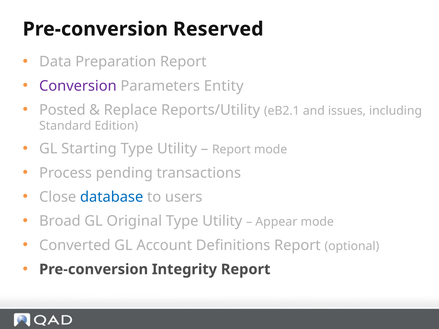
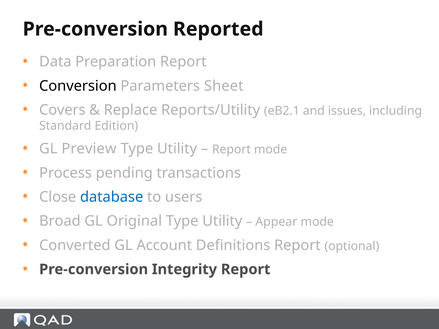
Reserved: Reserved -> Reported
Conversion colour: purple -> black
Entity: Entity -> Sheet
Posted: Posted -> Covers
Starting: Starting -> Preview
